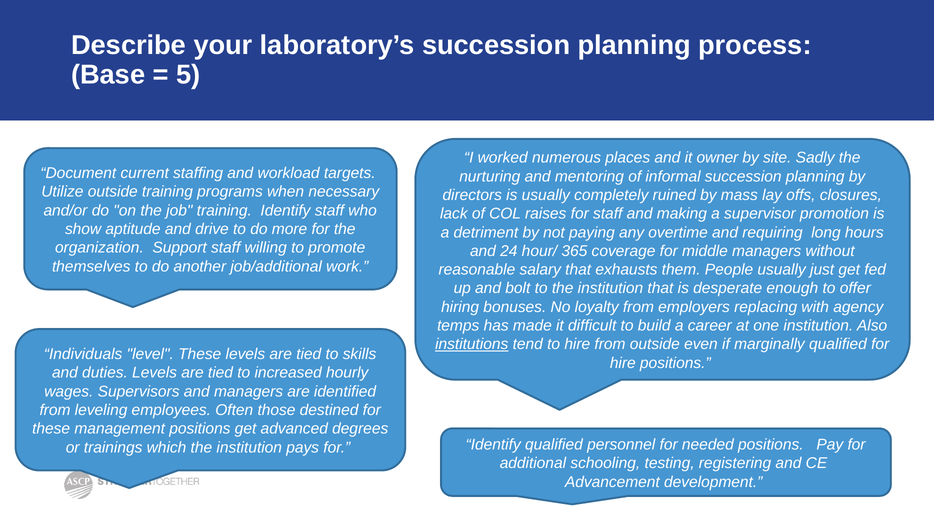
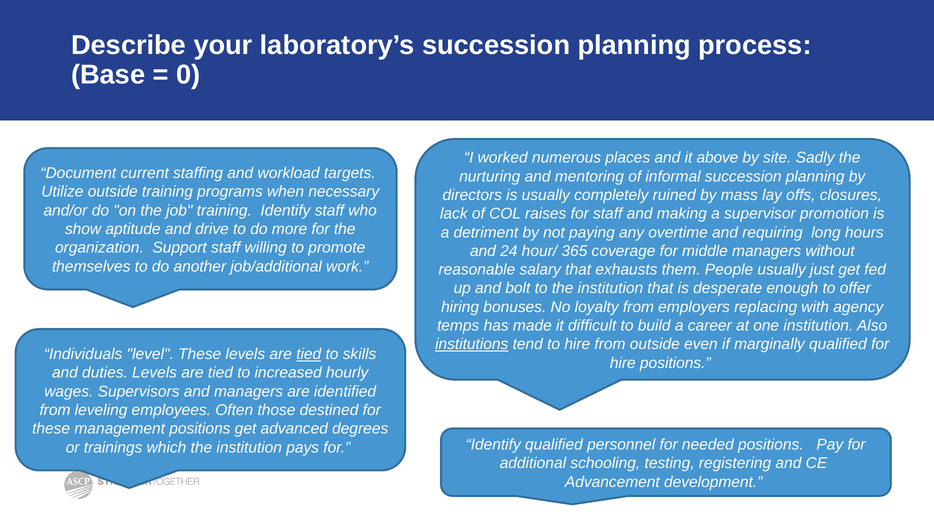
5: 5 -> 0
owner: owner -> above
tied at (309, 354) underline: none -> present
